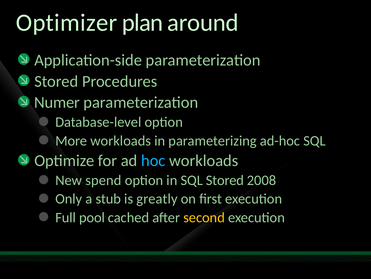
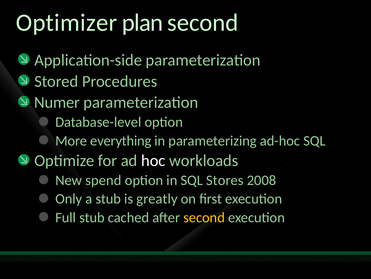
plan around: around -> second
More workloads: workloads -> everything
hoc colour: light blue -> white
SQL Stored: Stored -> Stores
Full pool: pool -> stub
